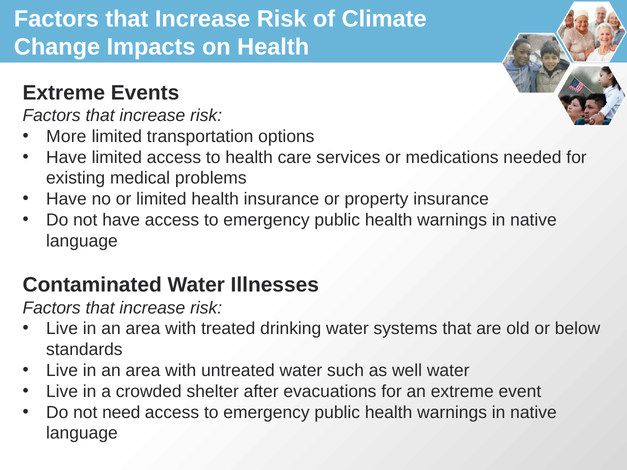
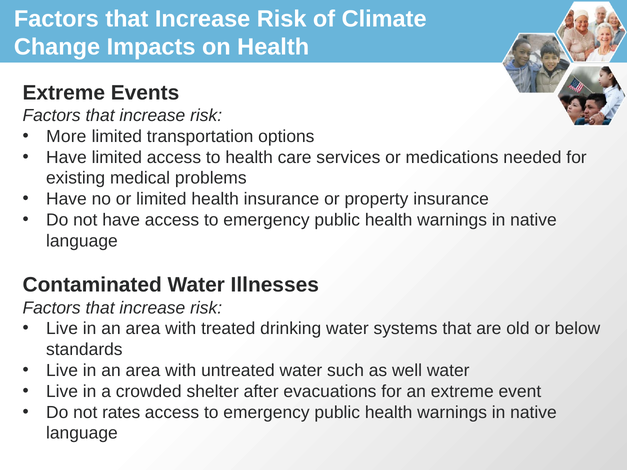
need: need -> rates
